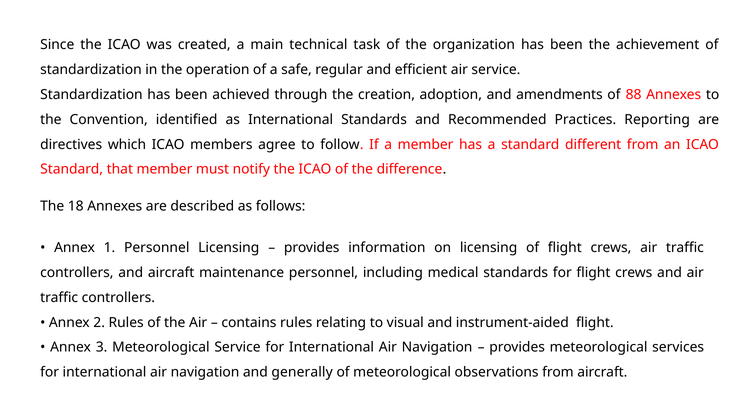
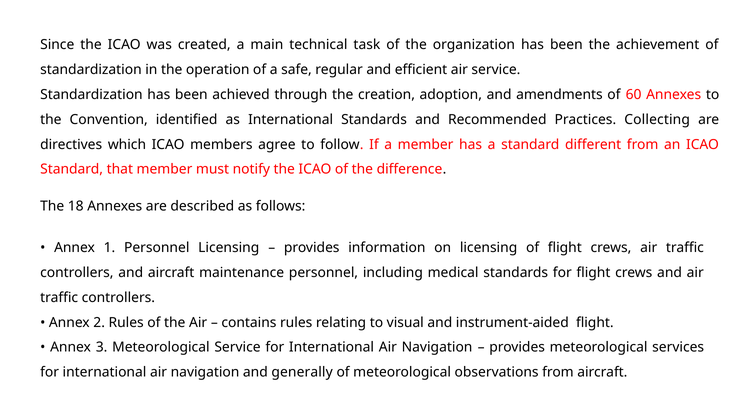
88: 88 -> 60
Reporting: Reporting -> Collecting
